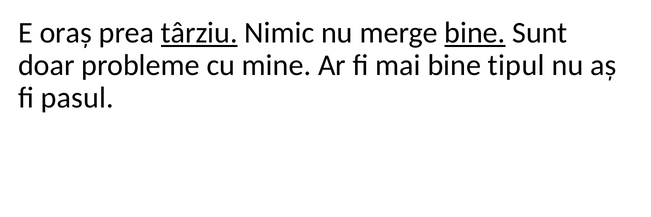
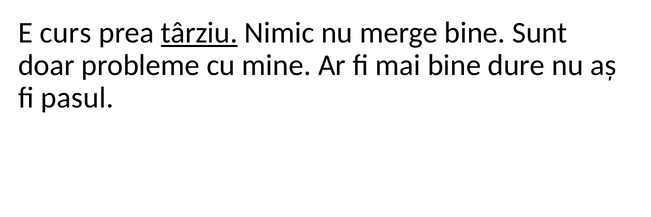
oraș: oraș -> curs
bine at (475, 33) underline: present -> none
tipul: tipul -> dure
